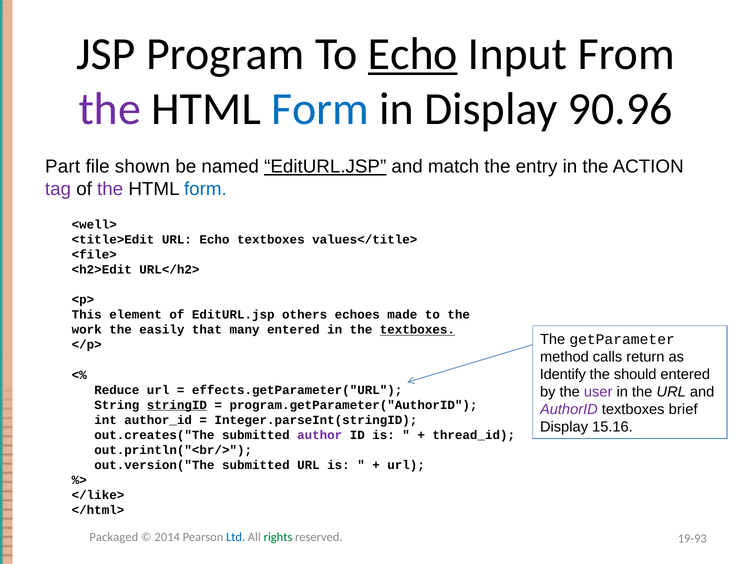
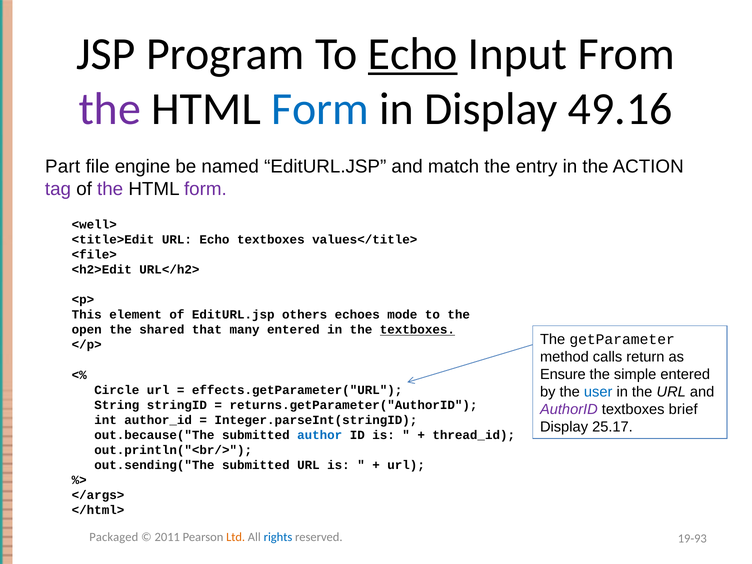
90.96: 90.96 -> 49.16
shown: shown -> engine
EditURL.JSP at (325, 167) underline: present -> none
form at (205, 189) colour: blue -> purple
made: made -> mode
work: work -> open
easily: easily -> shared
Identify: Identify -> Ensure
should: should -> simple
Reduce: Reduce -> Circle
user colour: purple -> blue
stringID underline: present -> none
program.getParameter("AuthorID: program.getParameter("AuthorID -> returns.getParameter("AuthorID
15.16: 15.16 -> 25.17
out.creates("The: out.creates("The -> out.because("The
author colour: purple -> blue
out.version("The: out.version("The -> out.sending("The
</like>: </like> -> </args>
2014: 2014 -> 2011
Ltd colour: blue -> orange
rights colour: green -> blue
